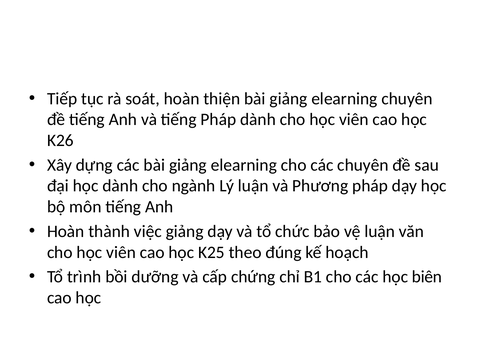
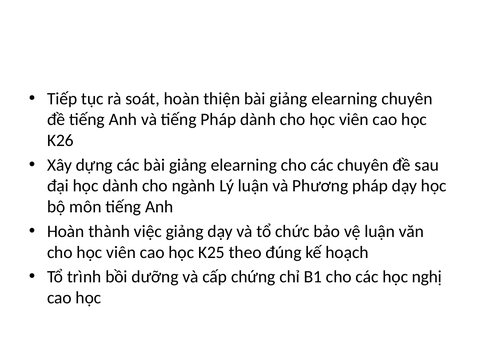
biên: biên -> nghị
